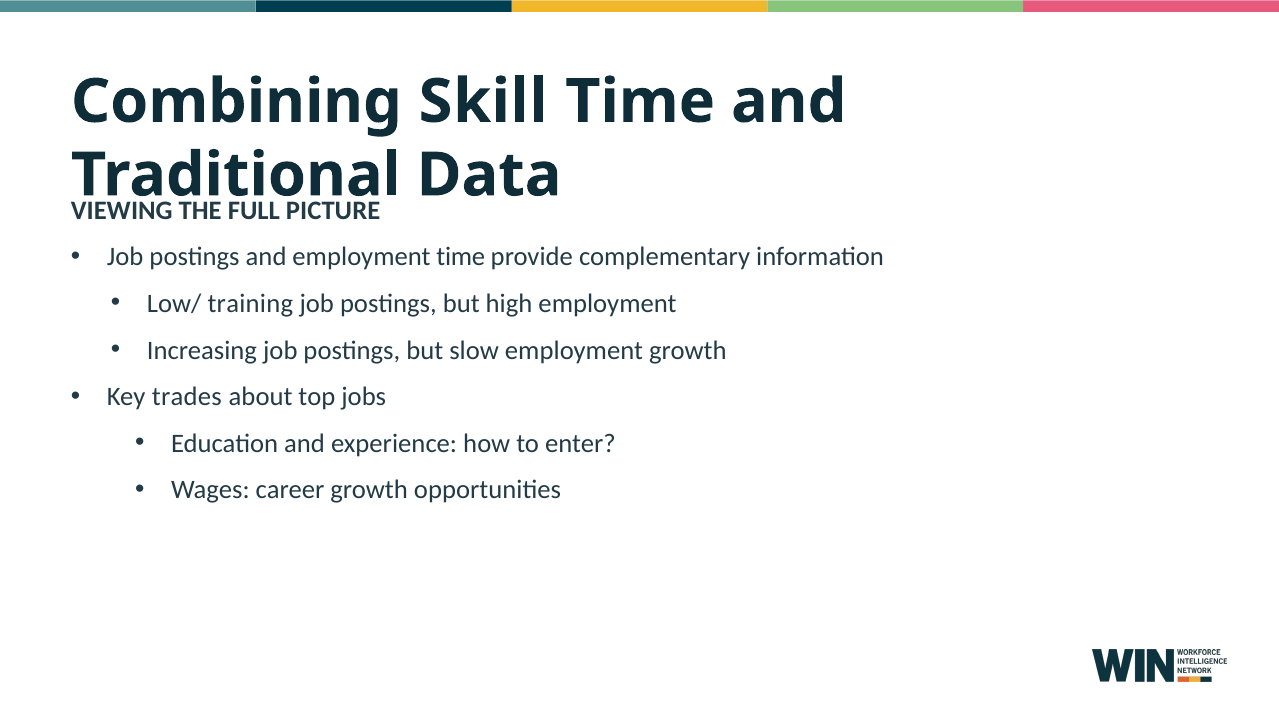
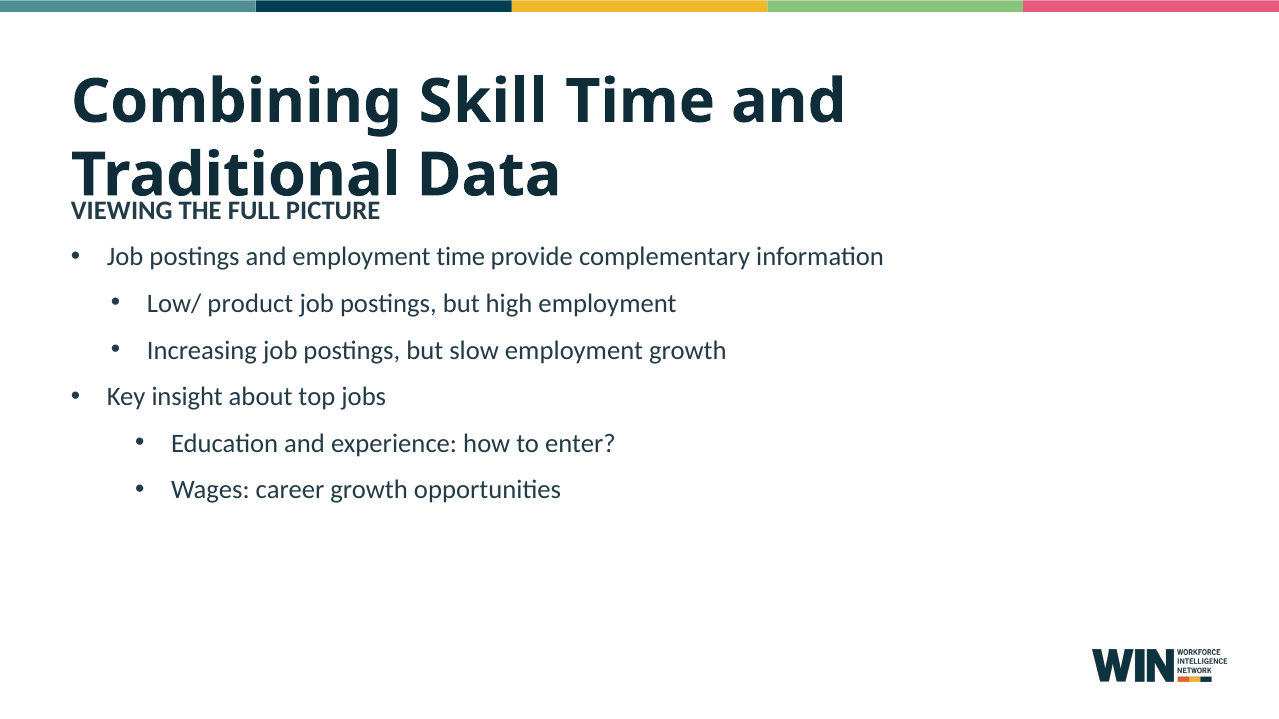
training: training -> product
trades: trades -> insight
